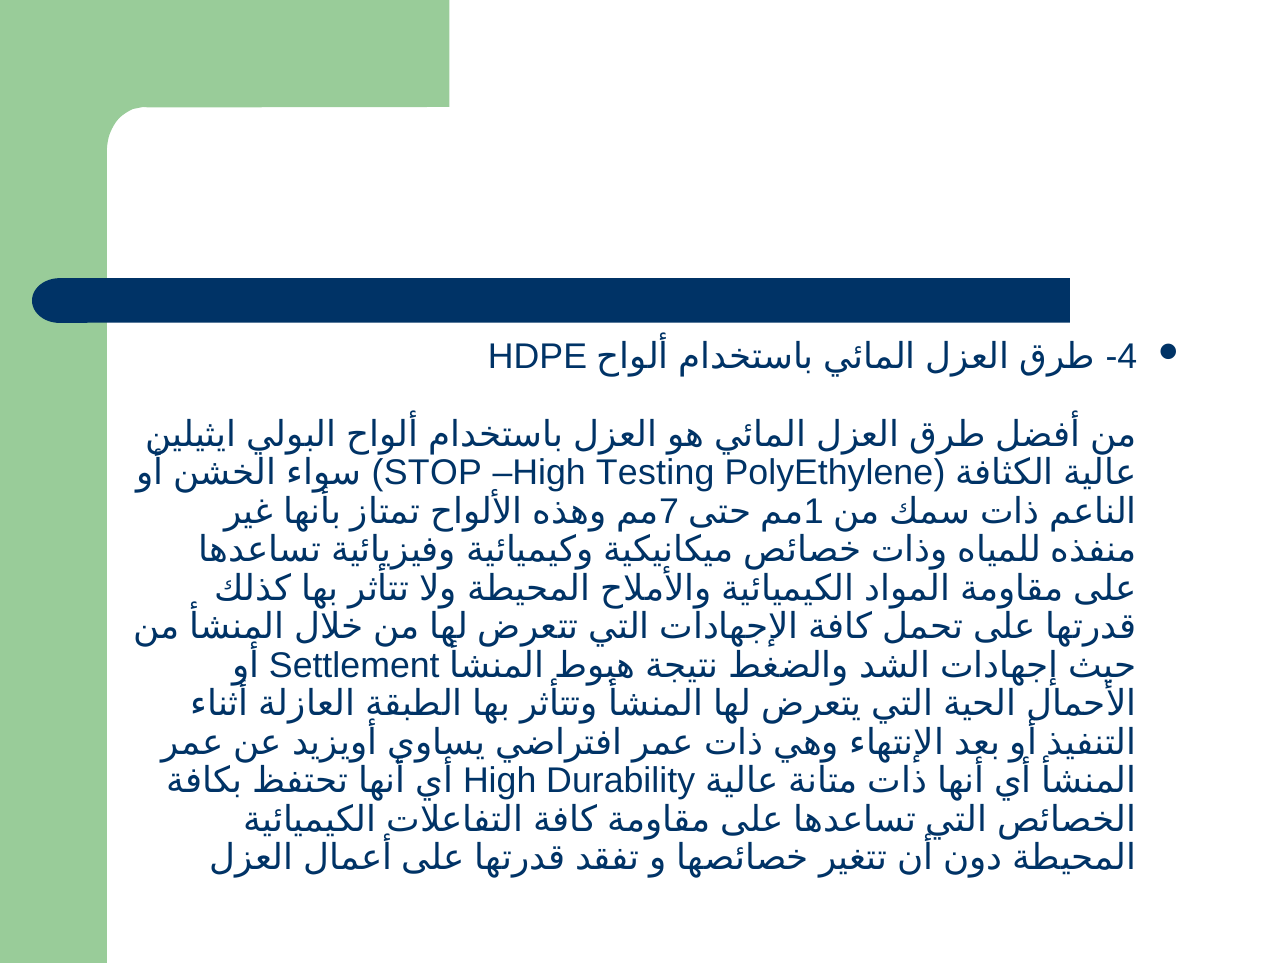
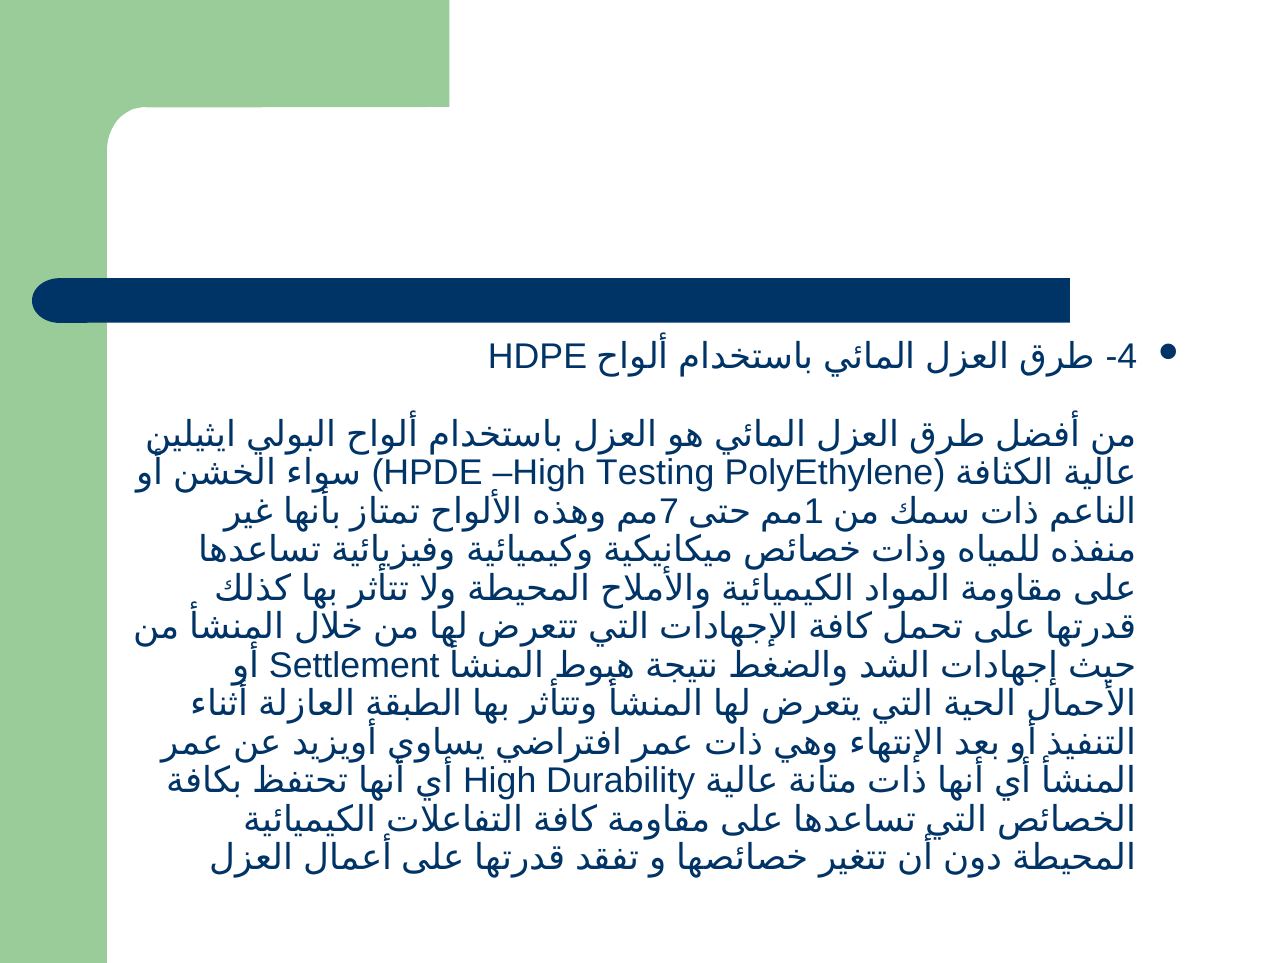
STOP: STOP -> HPDE
